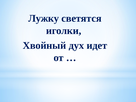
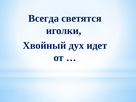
Лужку: Лужку -> Всегда
